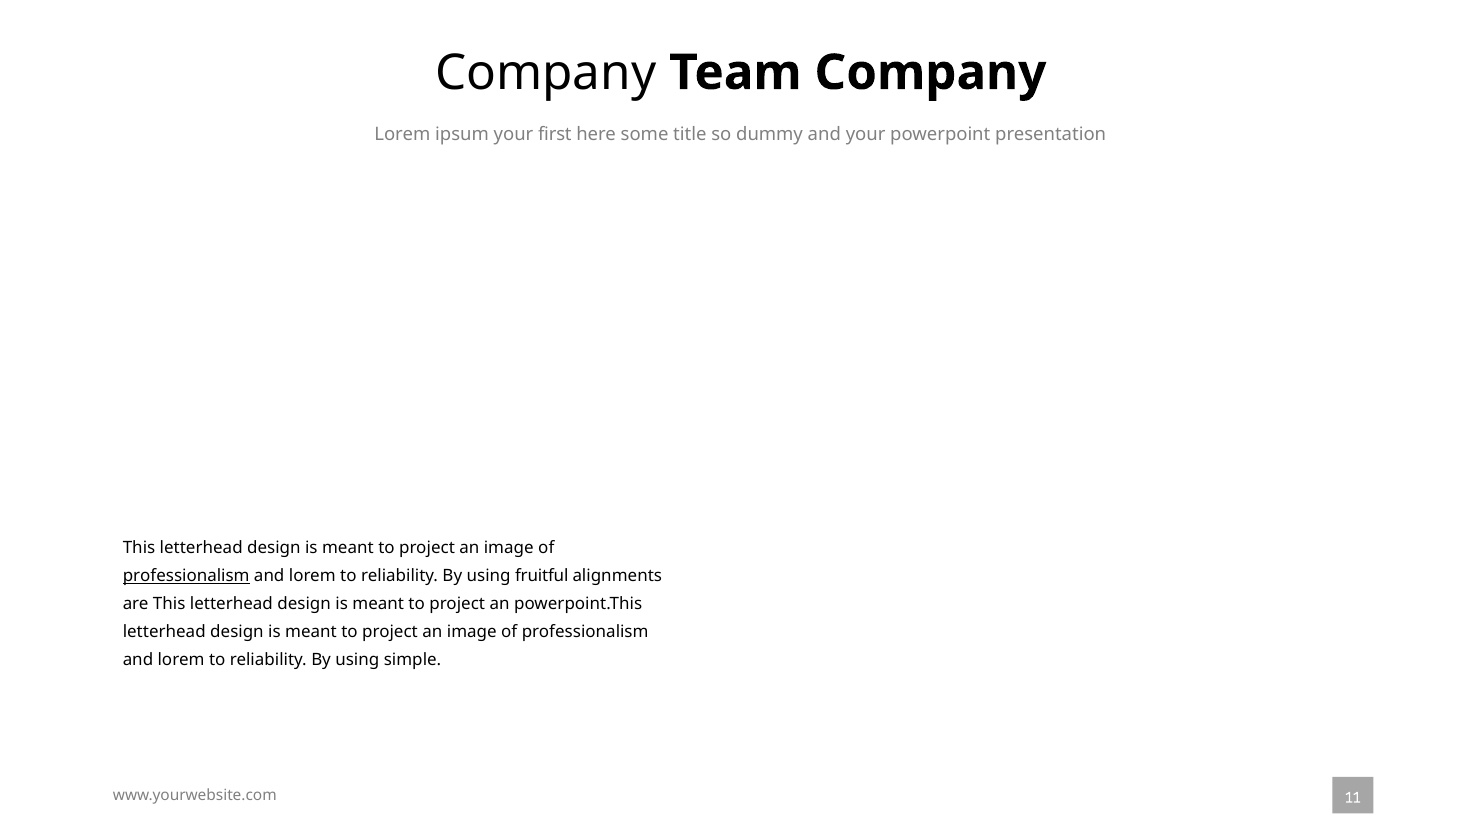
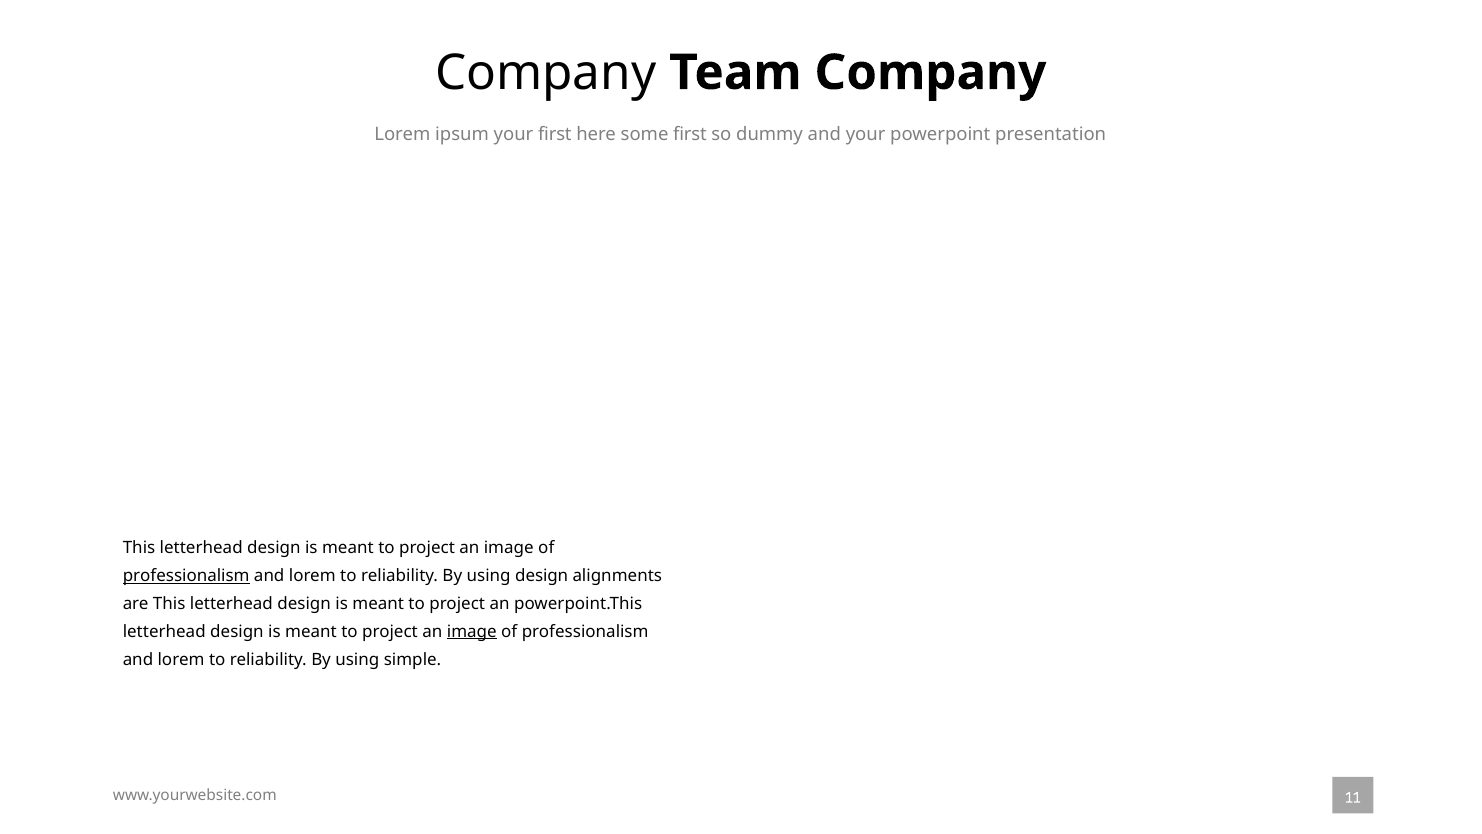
some title: title -> first
using fruitful: fruitful -> design
image at (472, 631) underline: none -> present
